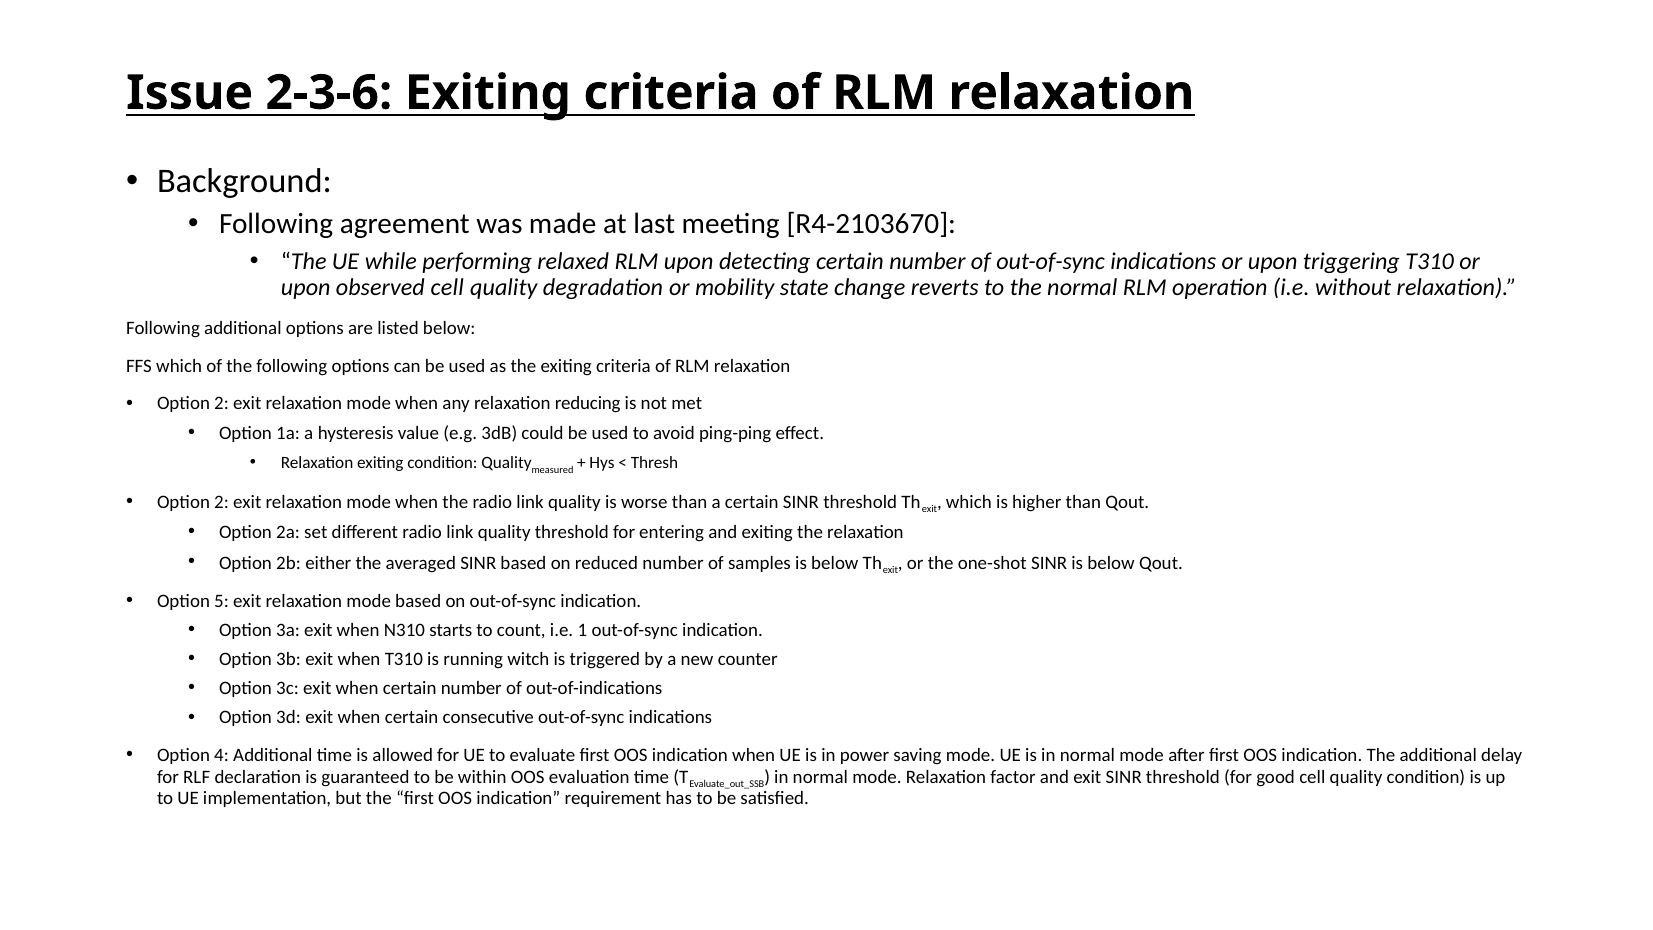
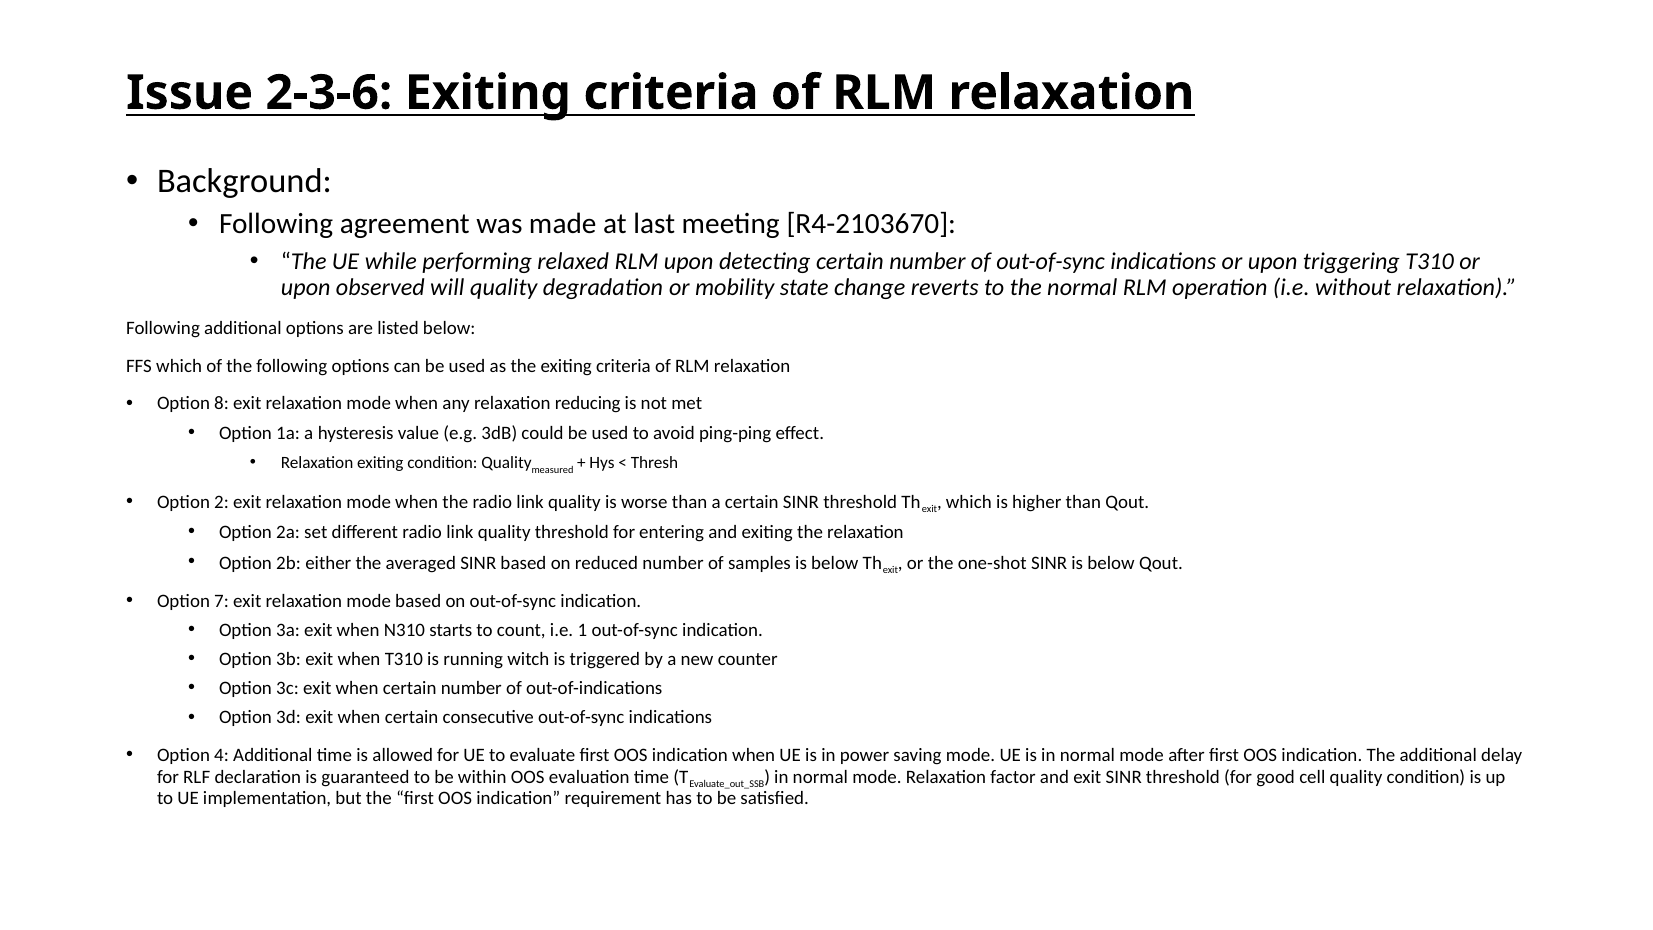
observed cell: cell -> will
2 at (222, 404): 2 -> 8
5: 5 -> 7
